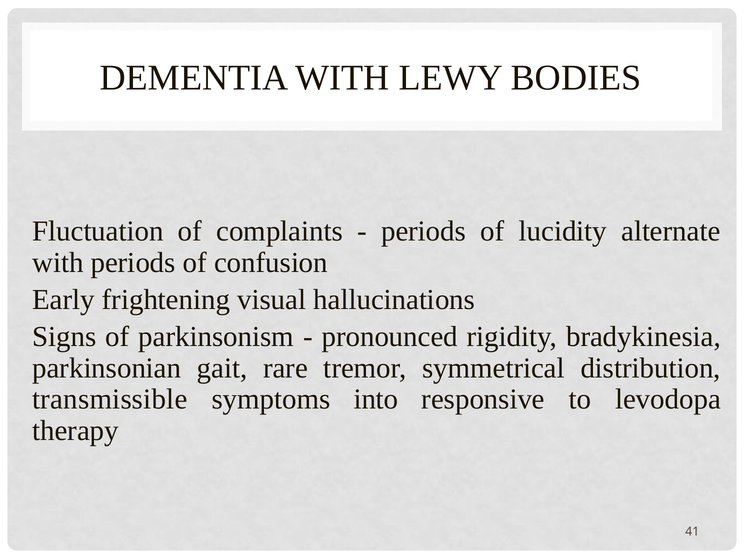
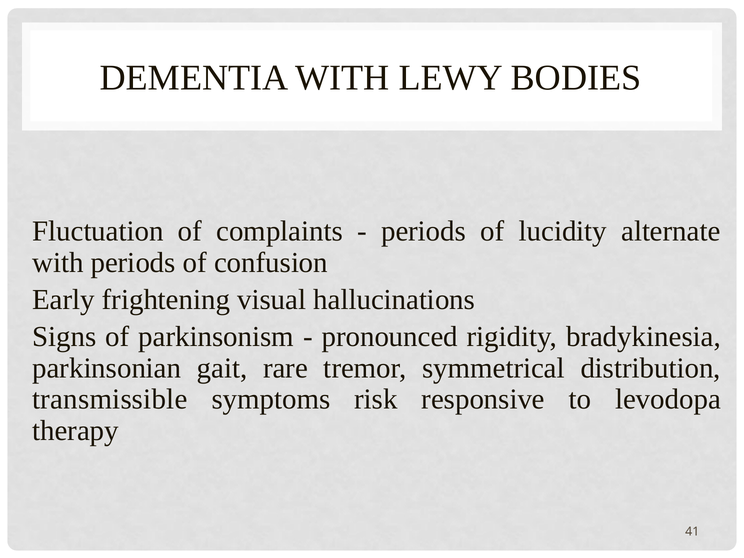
into: into -> risk
